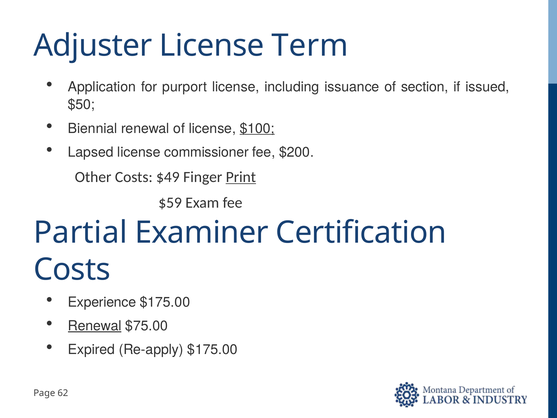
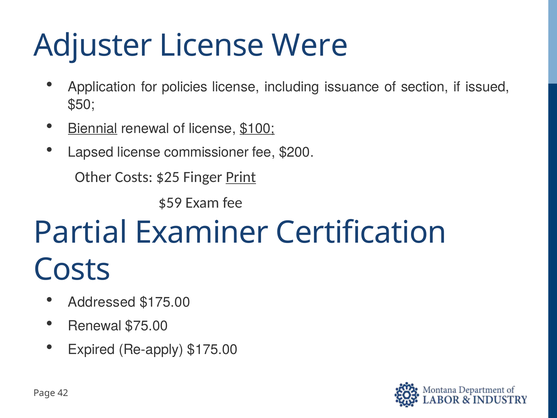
Term: Term -> Were
purport: purport -> policies
Biennial underline: none -> present
$49: $49 -> $25
Experience: Experience -> Addressed
Renewal at (95, 326) underline: present -> none
62: 62 -> 42
